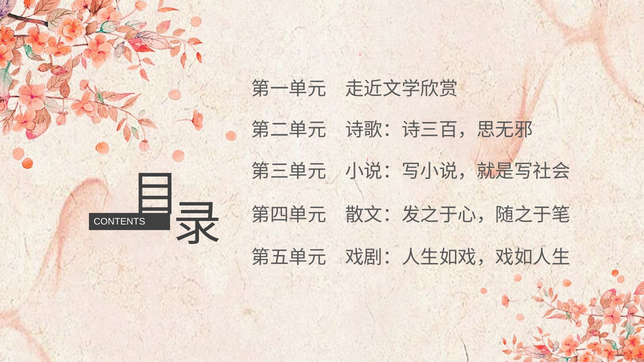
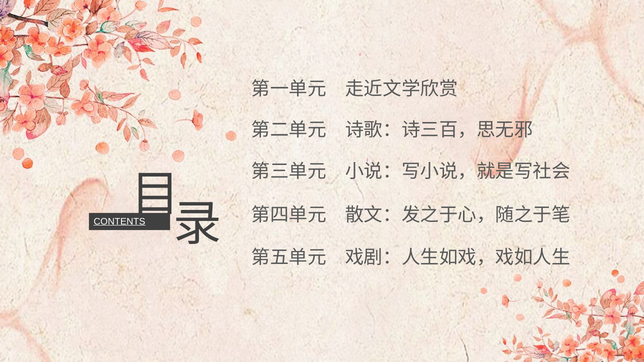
CONTENTS underline: none -> present
